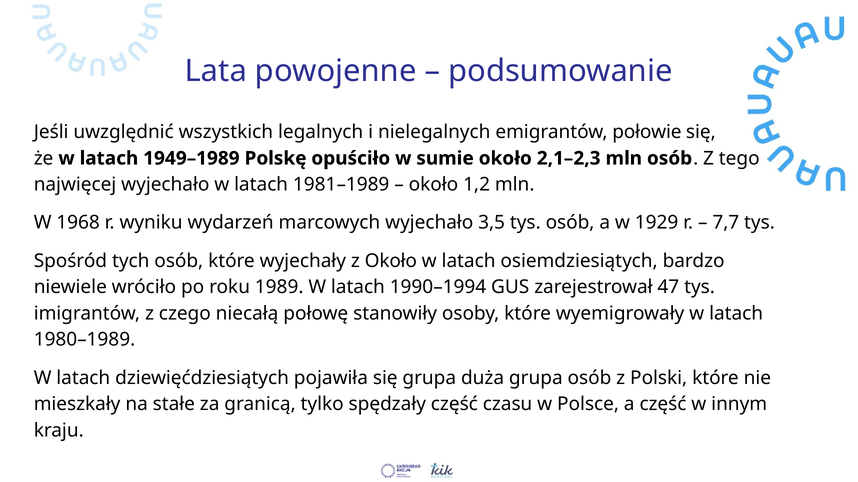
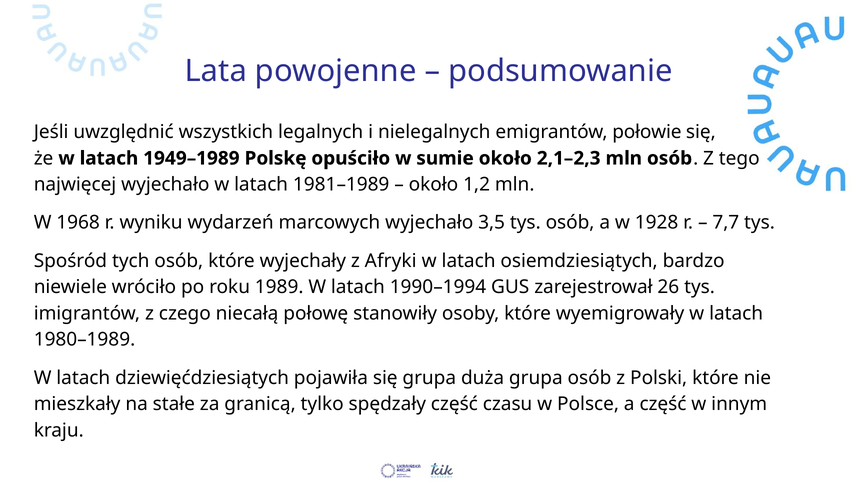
1929: 1929 -> 1928
z Około: Około -> Afryki
47: 47 -> 26
